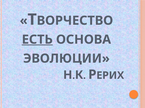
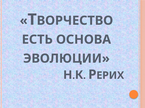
ЕСТЬ underline: present -> none
